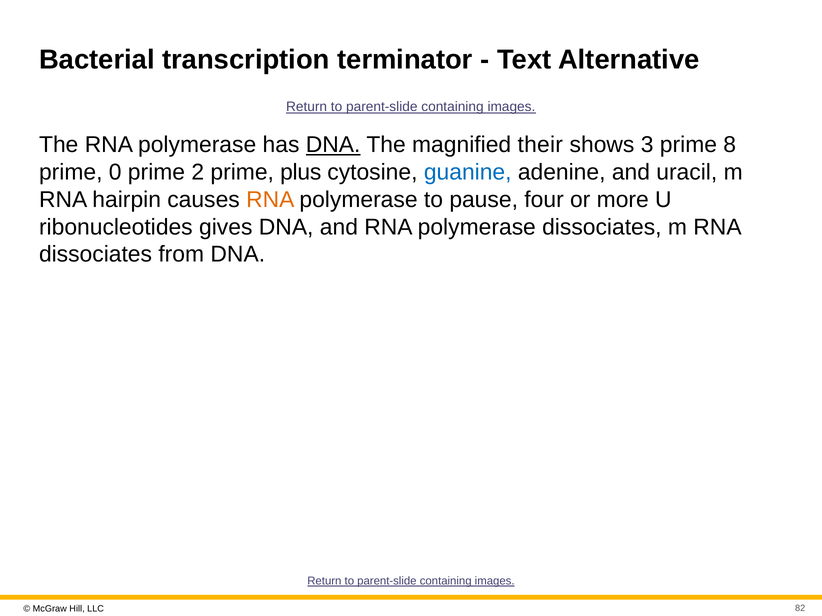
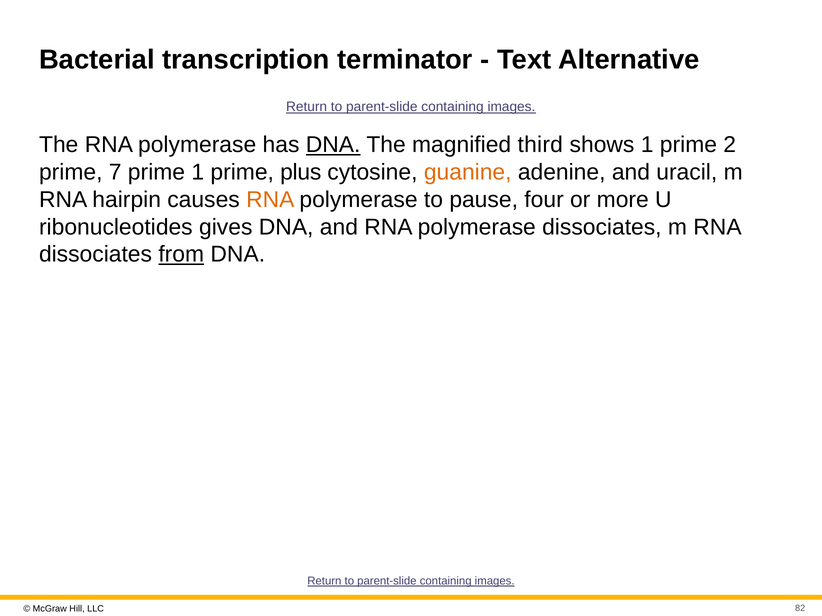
their: their -> third
shows 3: 3 -> 1
8: 8 -> 2
0: 0 -> 7
prime 2: 2 -> 1
guanine colour: blue -> orange
from underline: none -> present
